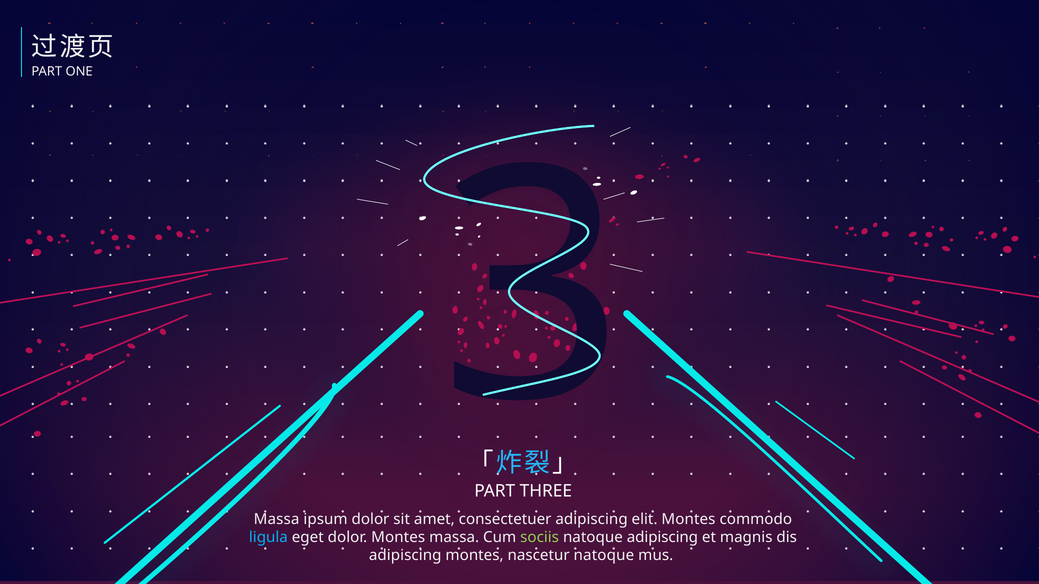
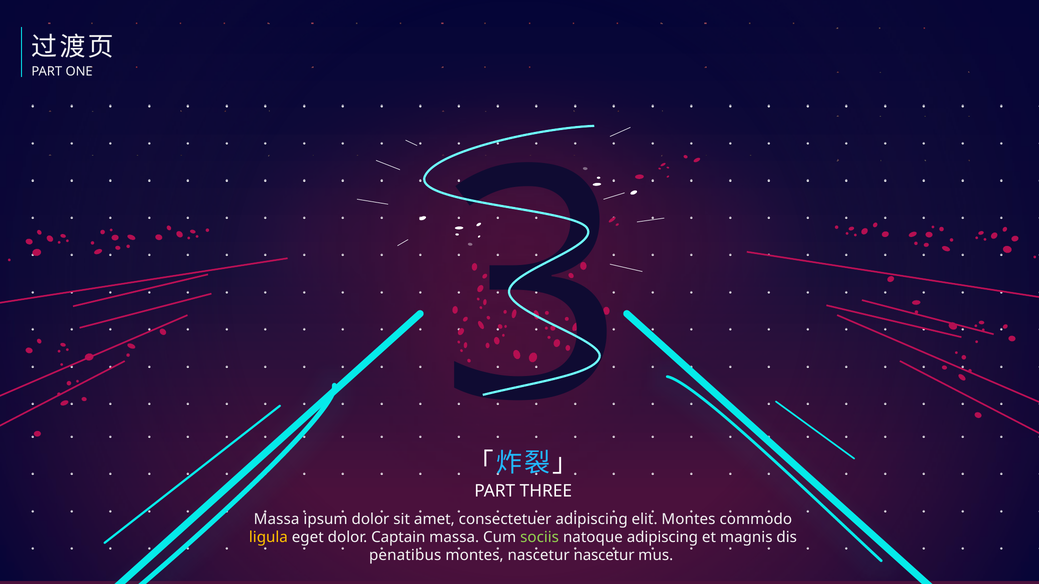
ligula colour: light blue -> yellow
dolor Montes: Montes -> Captain
adipiscing at (405, 556): adipiscing -> penatibus
nascetur natoque: natoque -> nascetur
